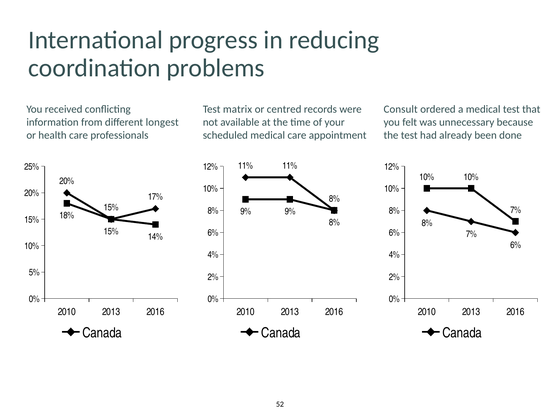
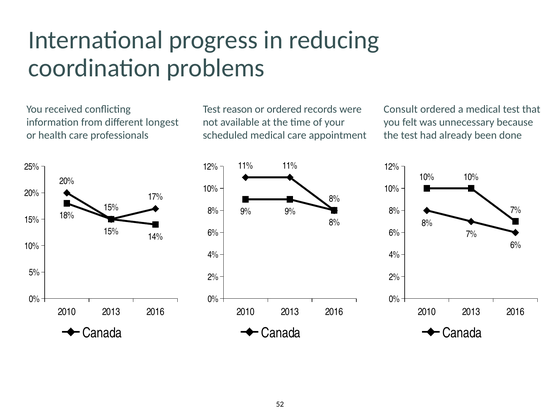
matrix: matrix -> reason
or centred: centred -> ordered
